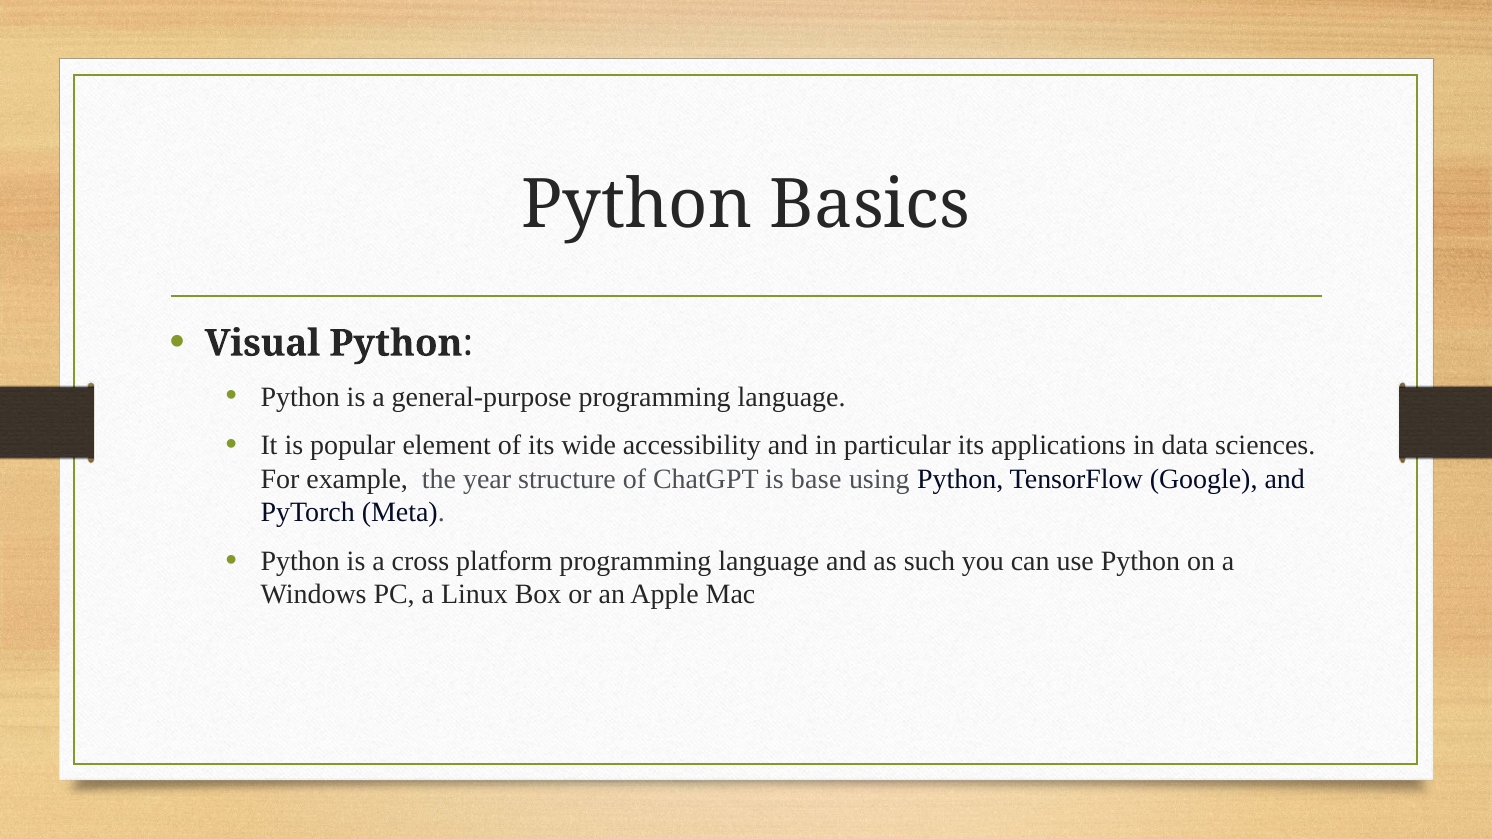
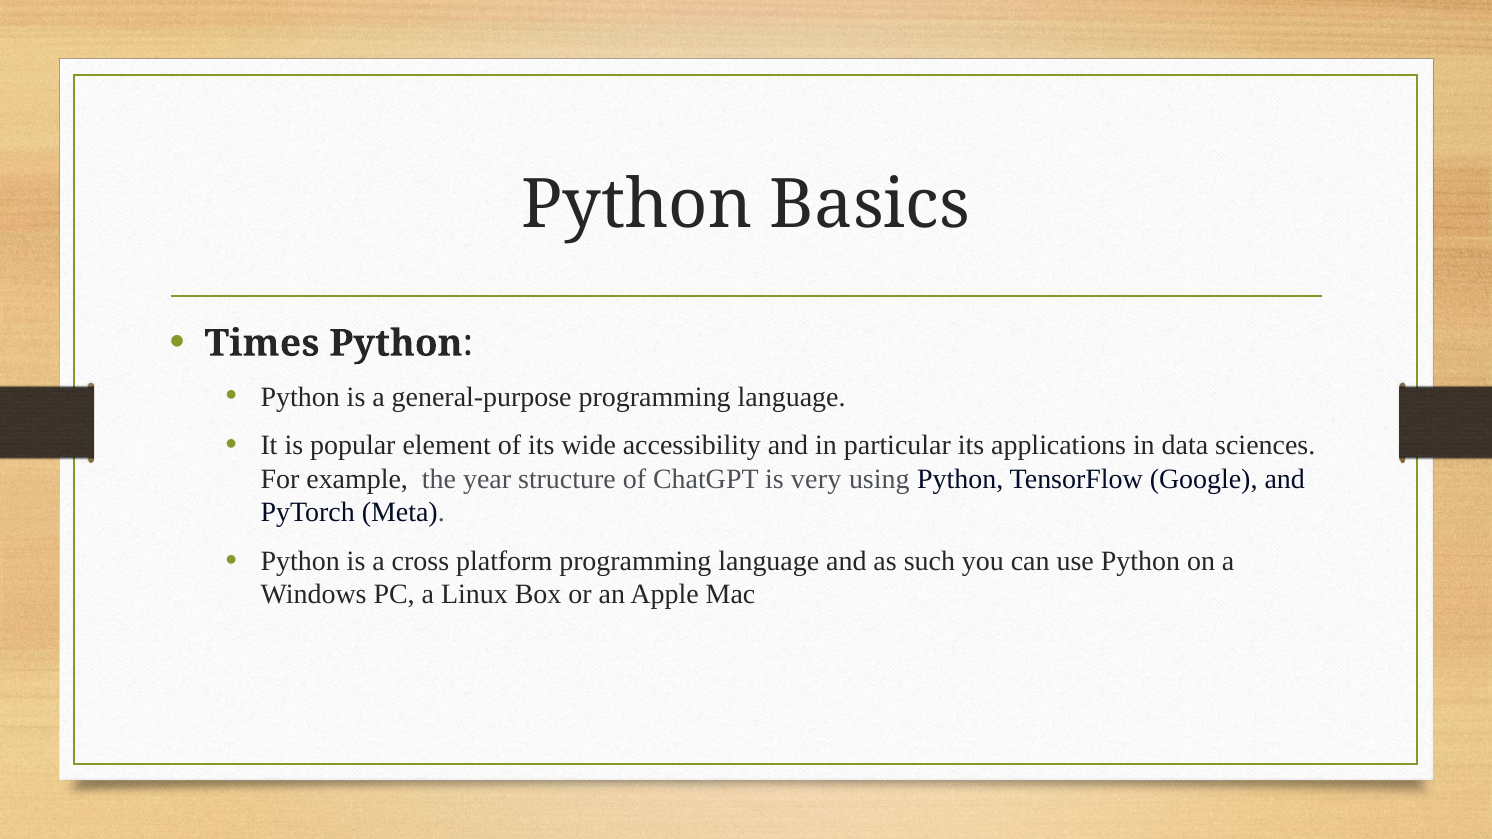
Visual: Visual -> Times
base: base -> very
